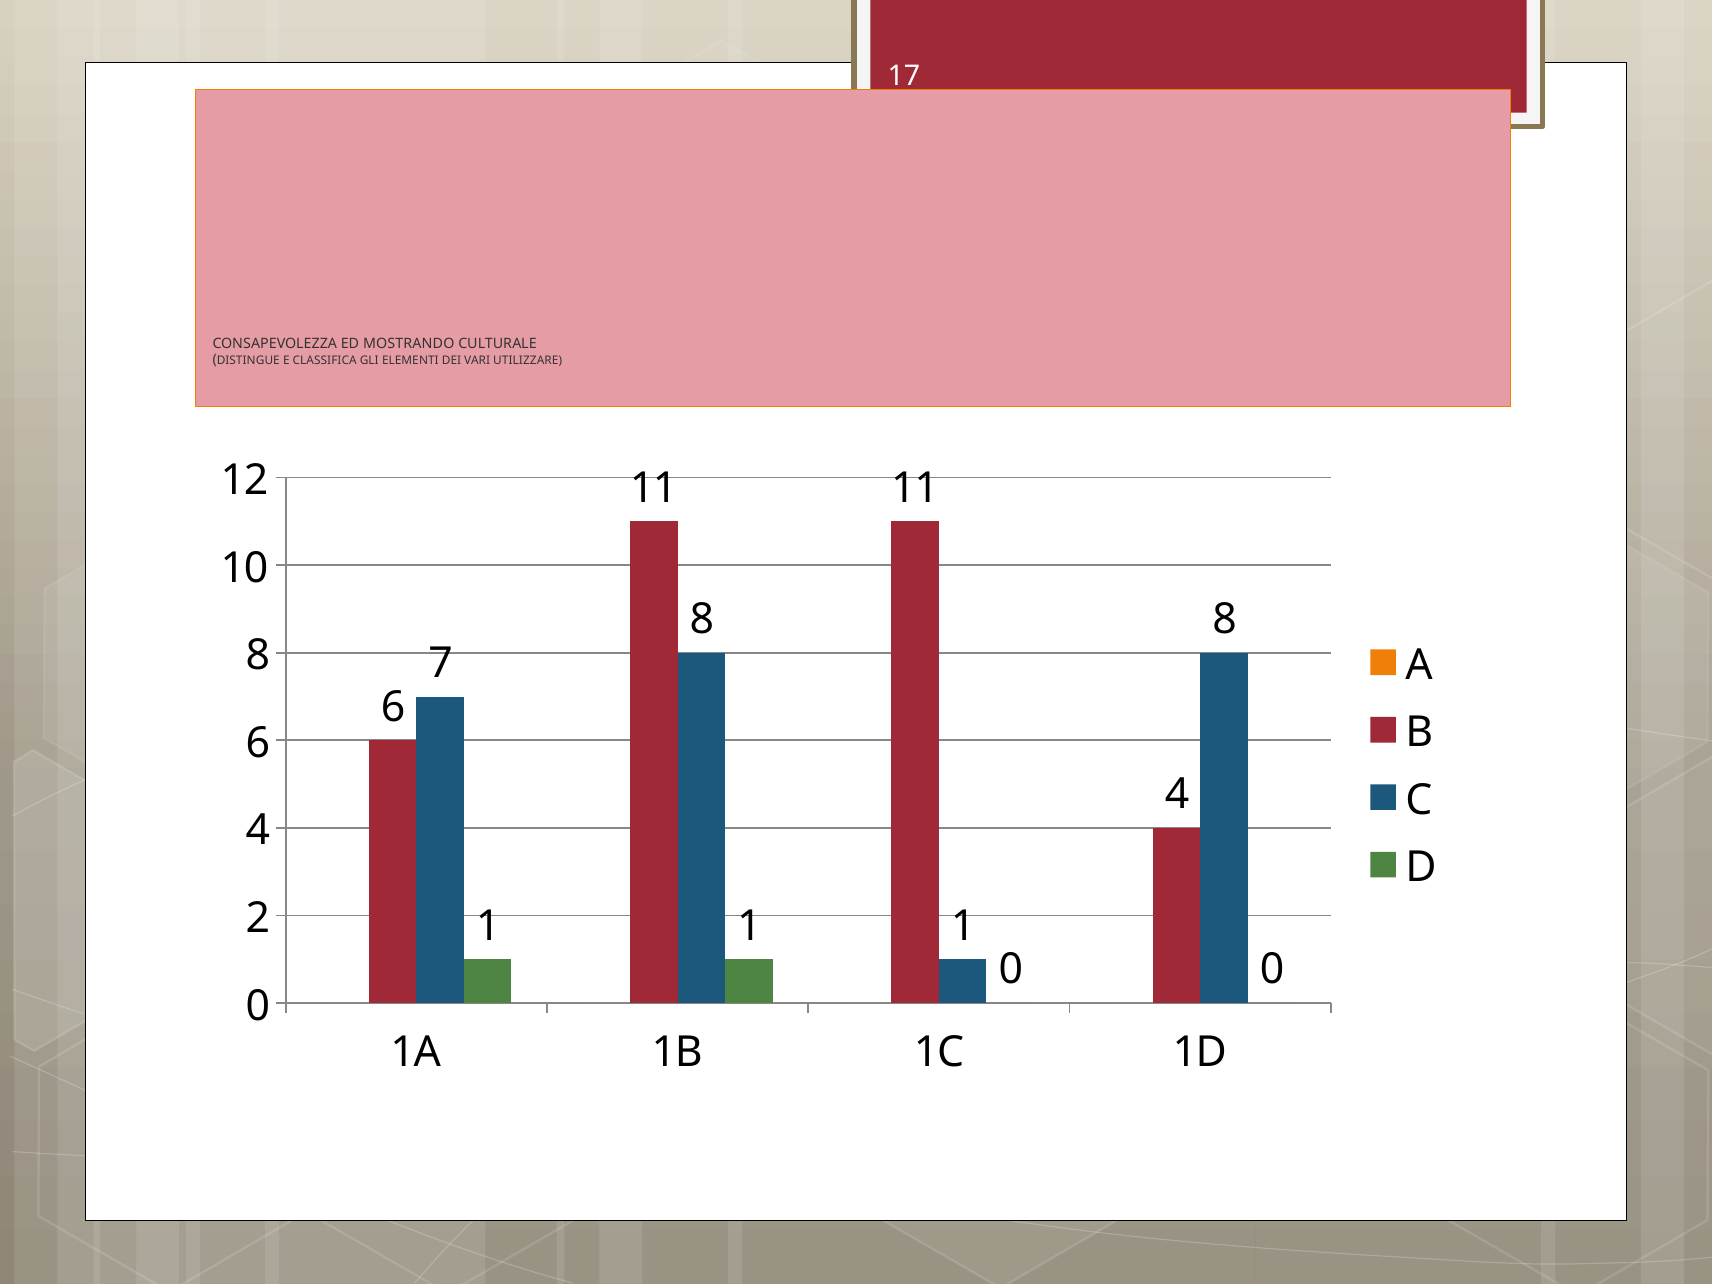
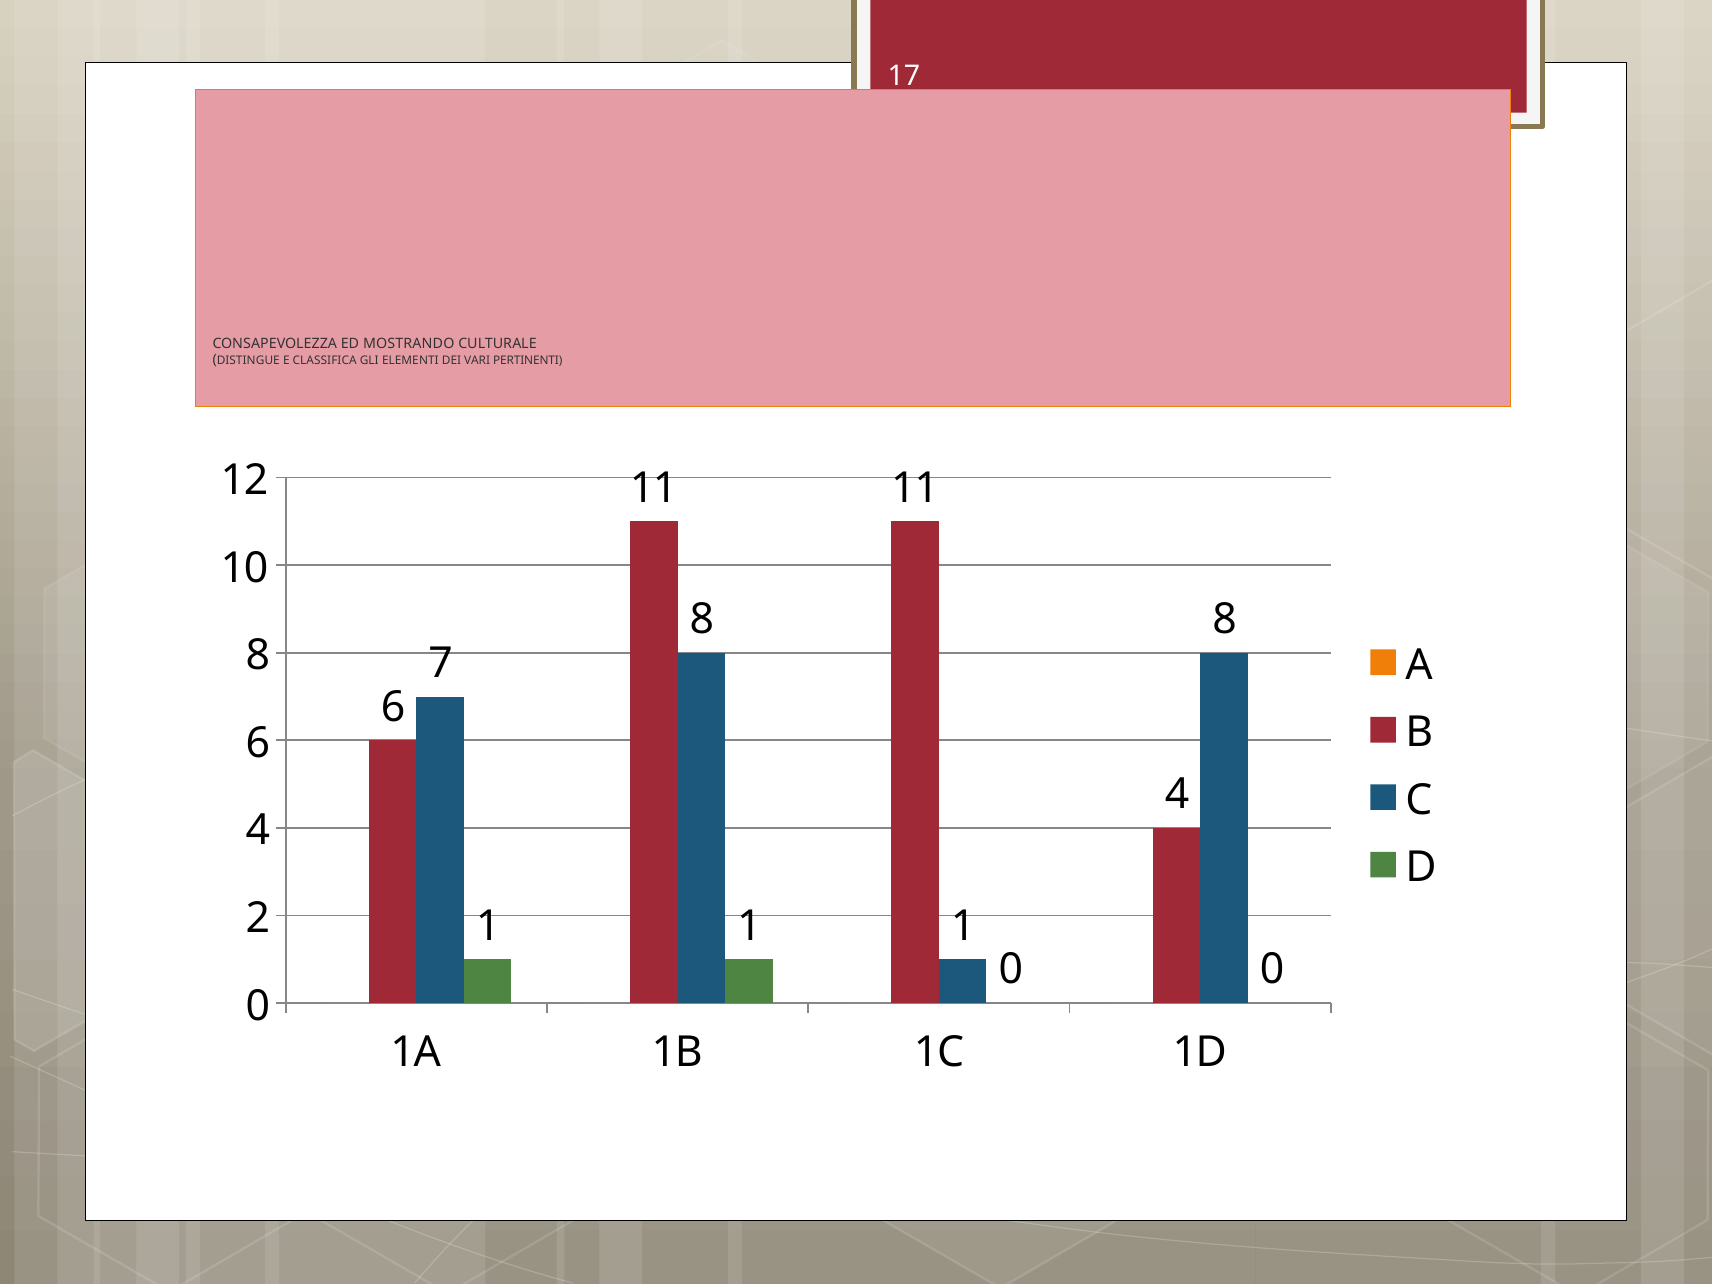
UTILIZZARE: UTILIZZARE -> PERTINENTI
